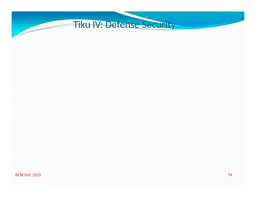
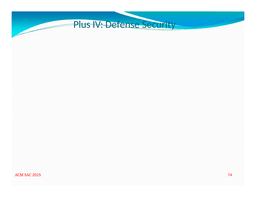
Tiku: Tiku -> Plus
